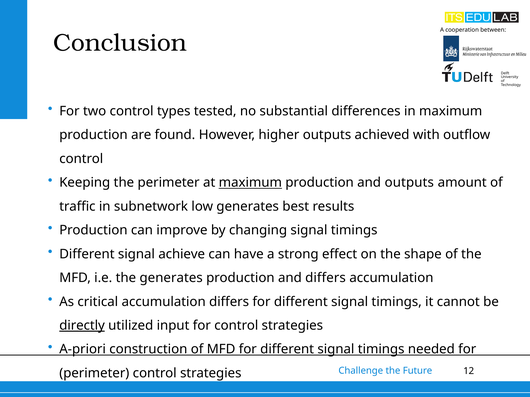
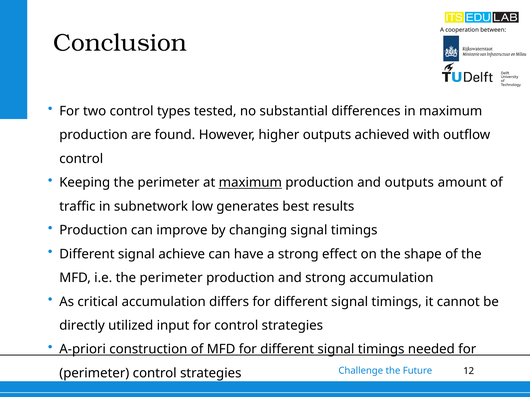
i.e the generates: generates -> perimeter
and differs: differs -> strong
directly underline: present -> none
